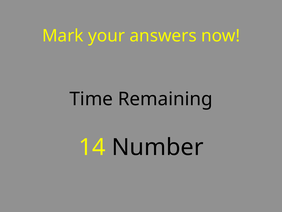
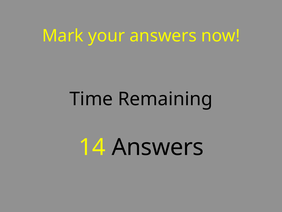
14 Number: Number -> Answers
